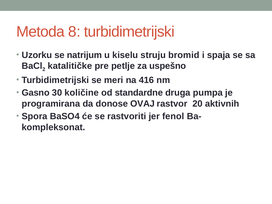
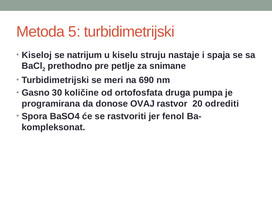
8: 8 -> 5
Uzorku: Uzorku -> Kiseloj
bromid: bromid -> nastaje
katalitičke: katalitičke -> prethodno
uspešno: uspešno -> snimane
416: 416 -> 690
standardne: standardne -> ortofosfata
aktivnih: aktivnih -> odrediti
